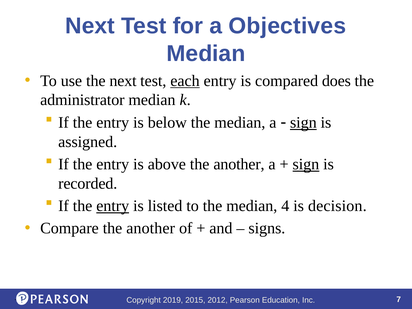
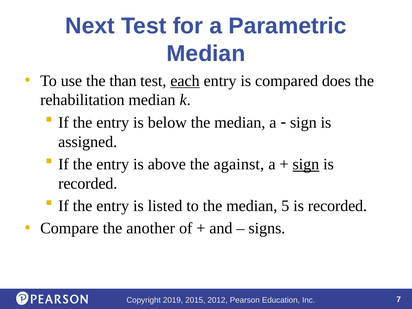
Objectives: Objectives -> Parametric
the next: next -> than
administrator: administrator -> rehabilitation
sign at (303, 122) underline: present -> none
above the another: another -> against
entry at (113, 206) underline: present -> none
4: 4 -> 5
decision at (337, 206): decision -> recorded
